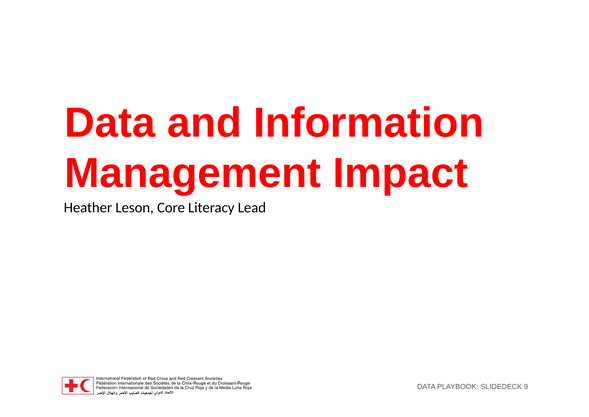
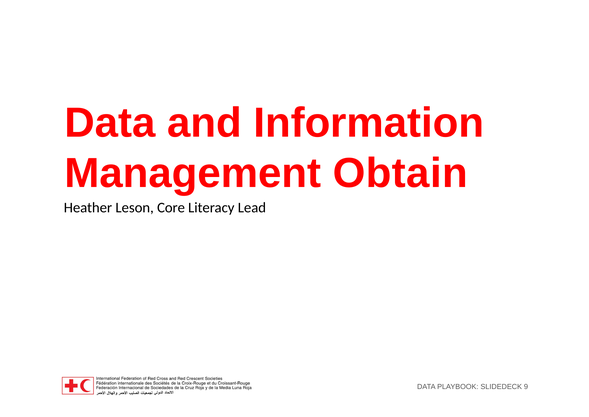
Impact: Impact -> Obtain
